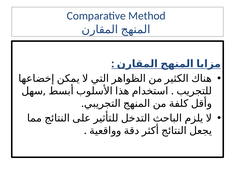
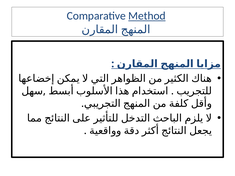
Method underline: none -> present
